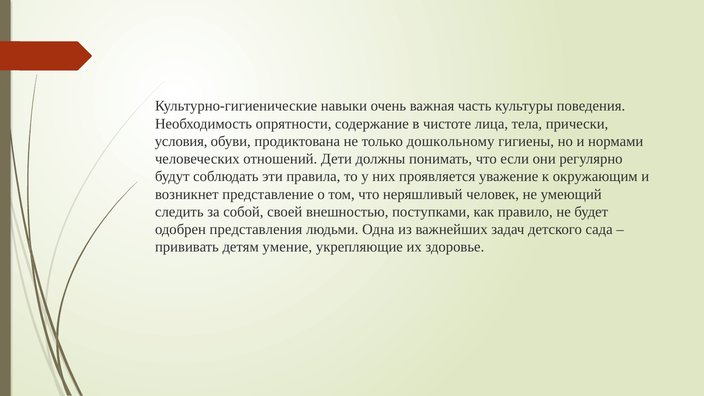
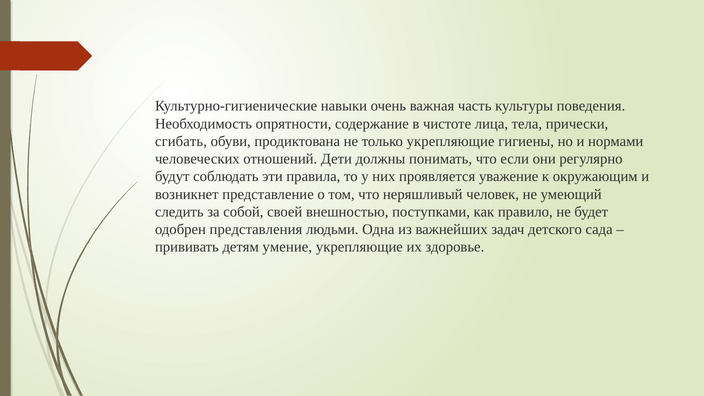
условия: условия -> сгибать
только дошкольному: дошкольному -> укрепляющие
